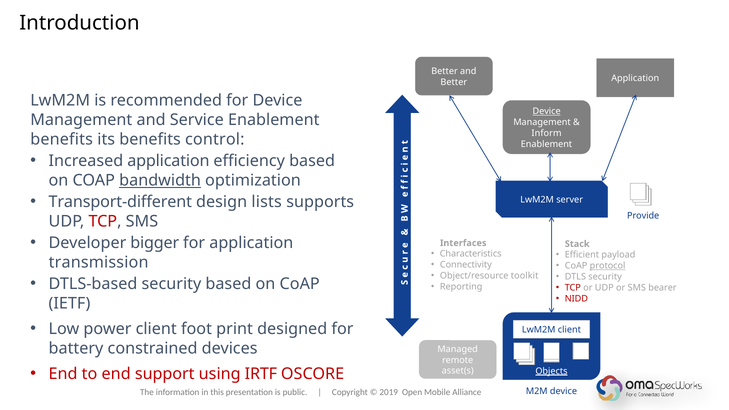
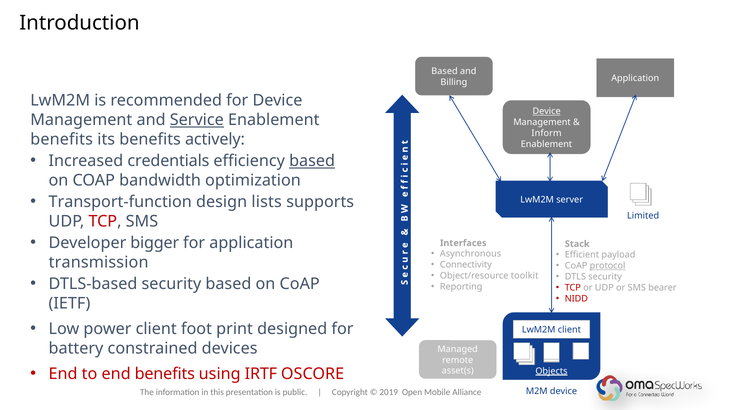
Better at (445, 71): Better -> Based
Better at (454, 82): Better -> Billing
Service underline: none -> present
control: control -> actively
Increased application: application -> credentials
based at (312, 161) underline: none -> present
bandwidth underline: present -> none
Transport-different: Transport-different -> Transport-function
Provide: Provide -> Limited
Characteristics: Characteristics -> Asynchronous
end support: support -> benefits
